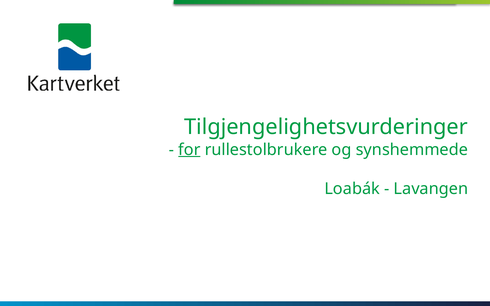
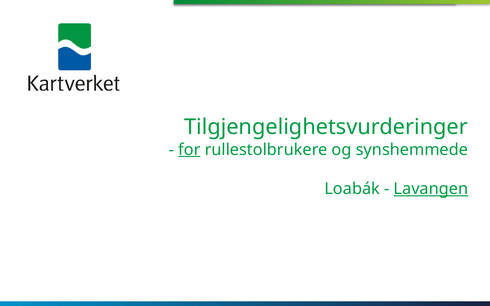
Lavangen underline: none -> present
